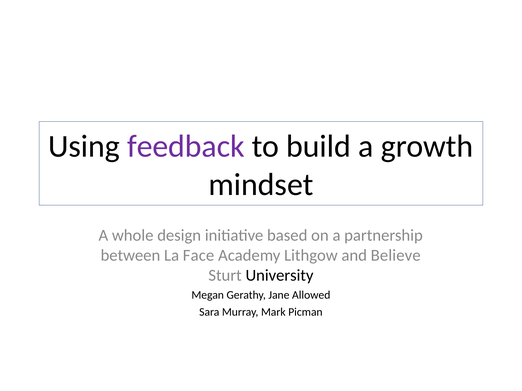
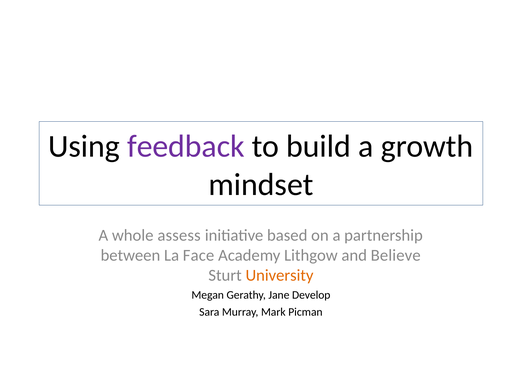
design: design -> assess
University colour: black -> orange
Allowed: Allowed -> Develop
